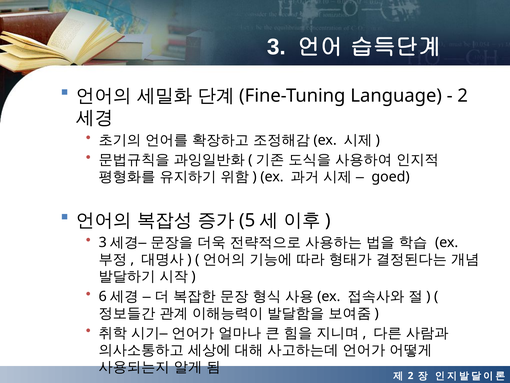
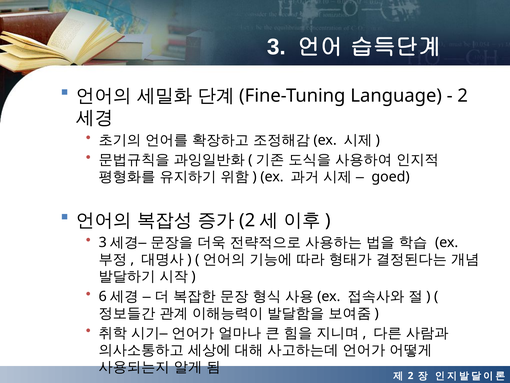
5 at (247, 220): 5 -> 2
